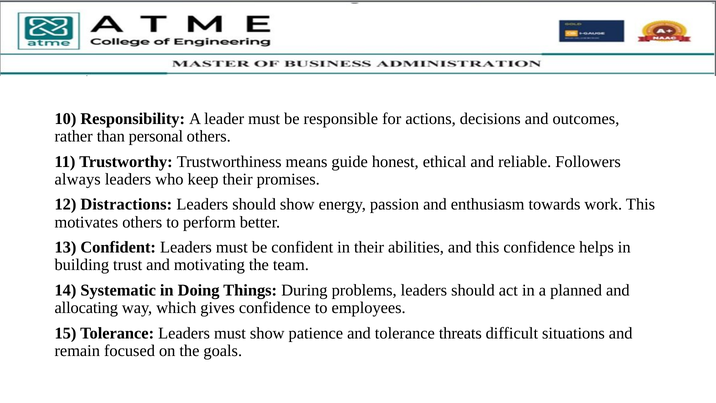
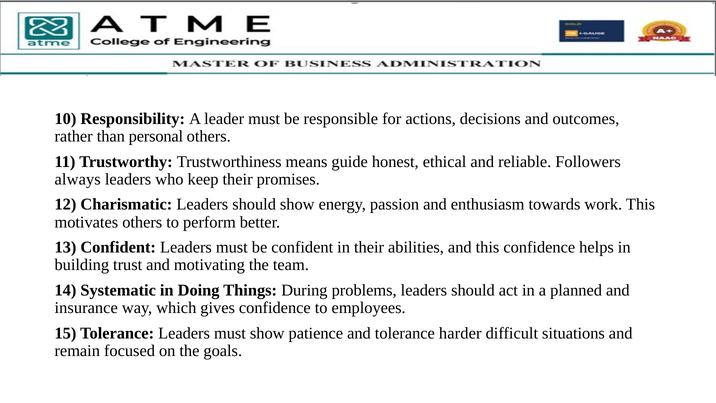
Distractions: Distractions -> Charismatic
allocating: allocating -> insurance
threats: threats -> harder
